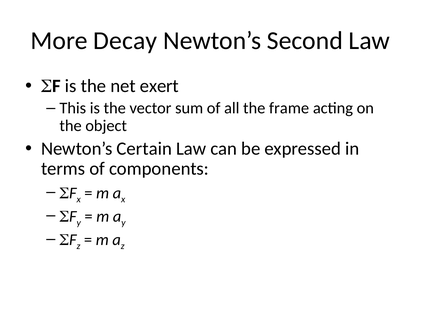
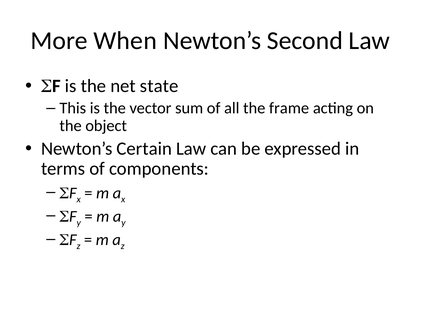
Decay: Decay -> When
exert: exert -> state
